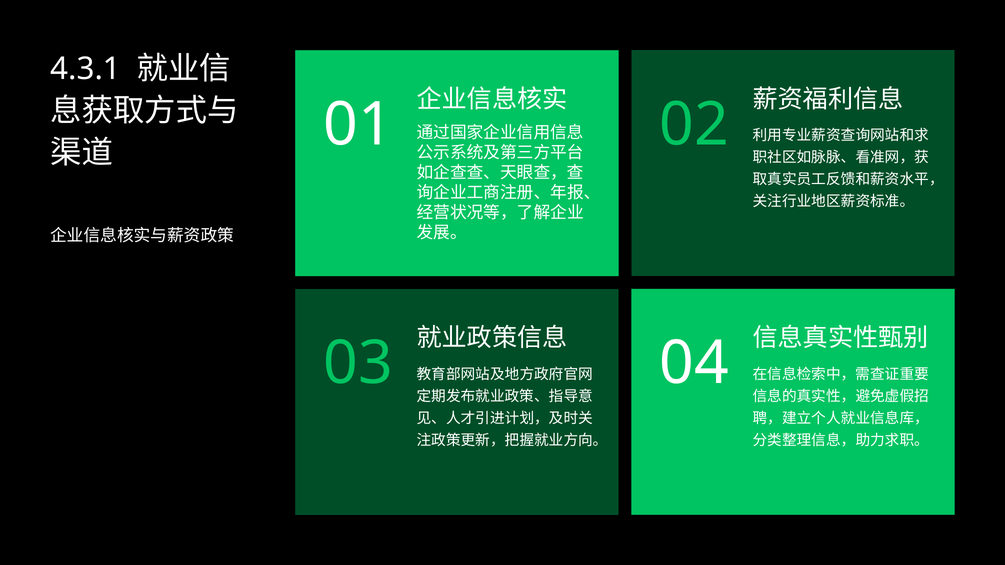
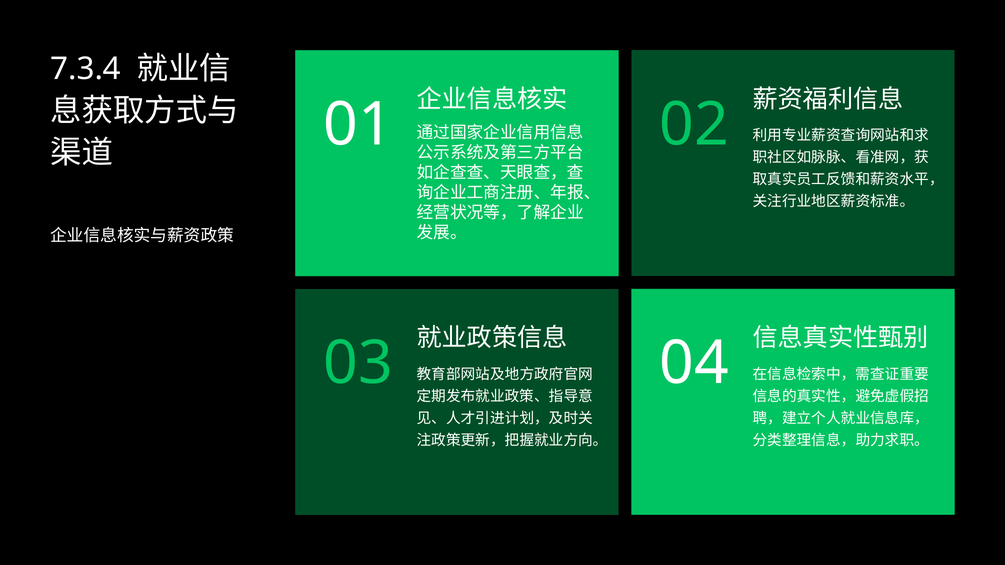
4.3.1: 4.3.1 -> 7.3.4
